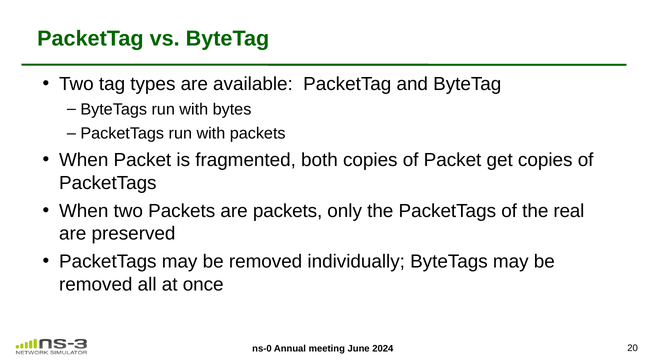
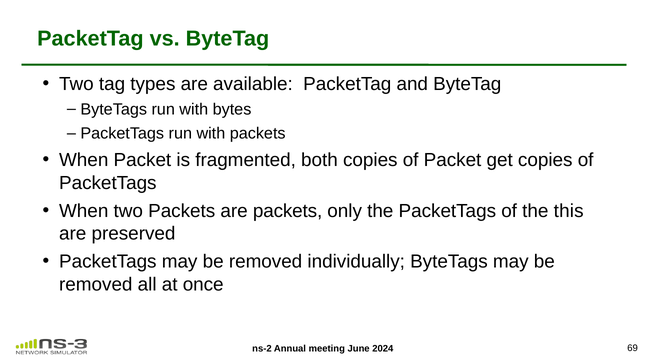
real: real -> this
ns-0: ns-0 -> ns-2
20: 20 -> 69
